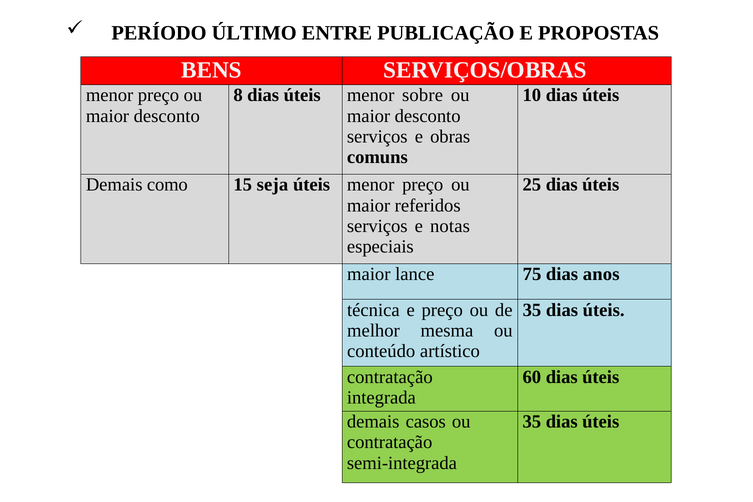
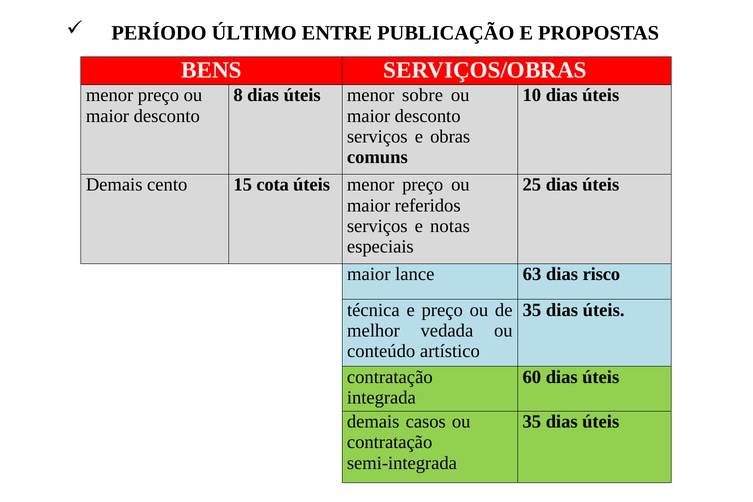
como: como -> cento
seja: seja -> cota
75: 75 -> 63
anos: anos -> risco
mesma: mesma -> vedada
